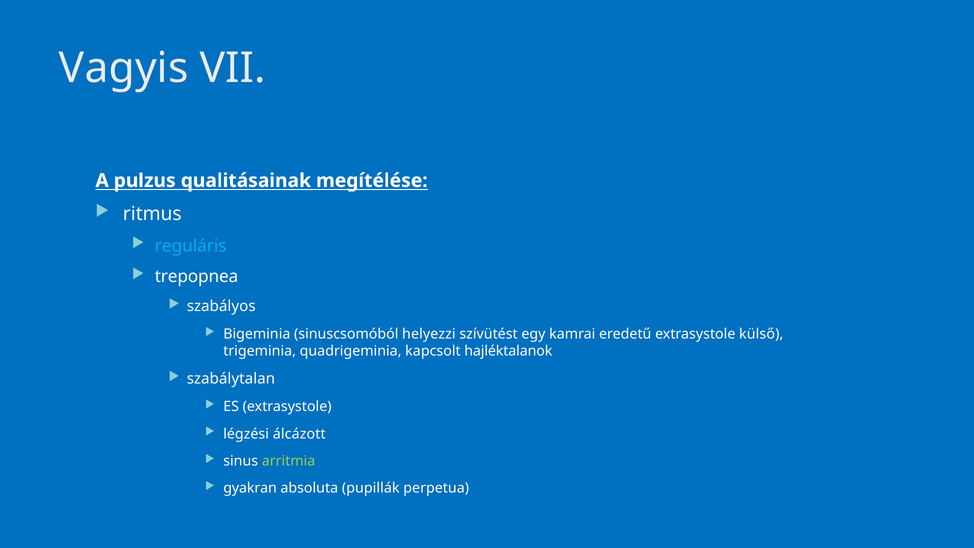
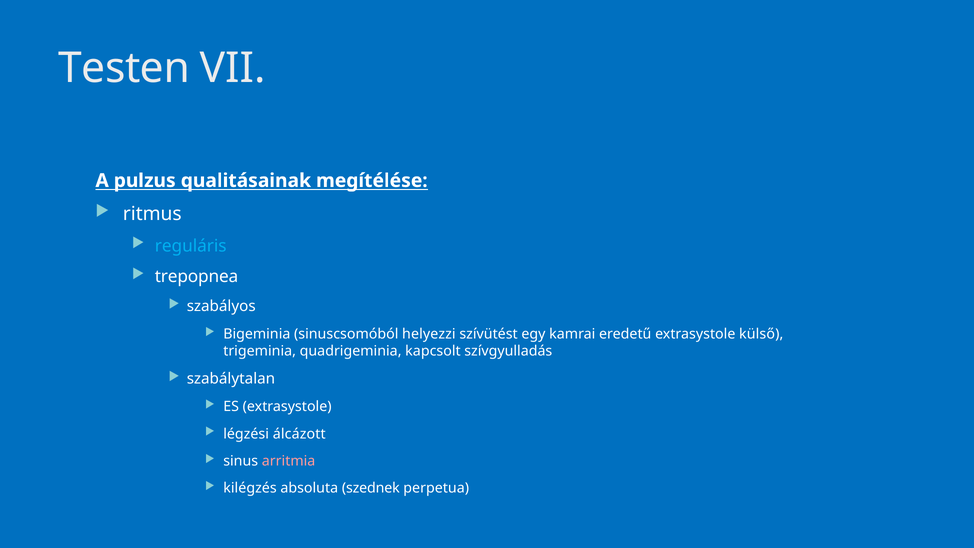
Vagyis: Vagyis -> Testen
hajléktalanok: hajléktalanok -> szívgyulladás
arritmia colour: light green -> pink
gyakran: gyakran -> kilégzés
pupillák: pupillák -> szednek
